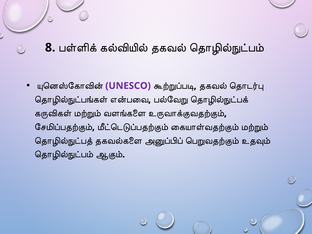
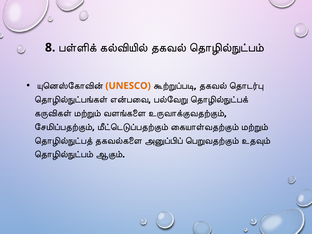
UNESCO colour: purple -> orange
